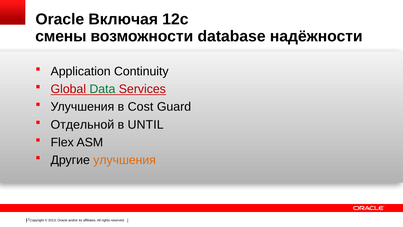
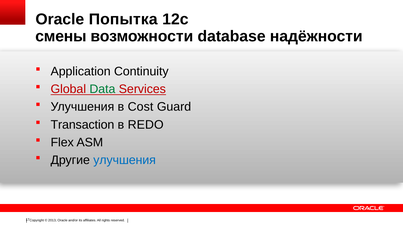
Включая: Включая -> Попытка
Отдельной: Отдельной -> Transaction
UNTIL: UNTIL -> REDO
улучшения at (125, 160) colour: orange -> blue
